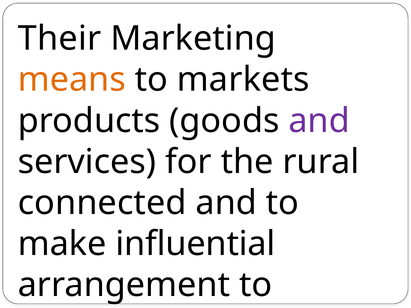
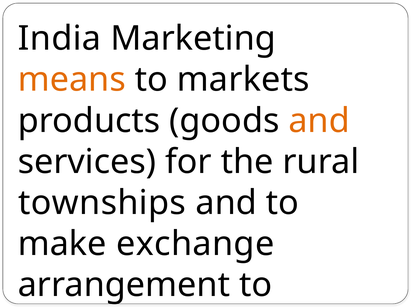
Their: Their -> India
and at (319, 121) colour: purple -> orange
connected: connected -> townships
influential: influential -> exchange
